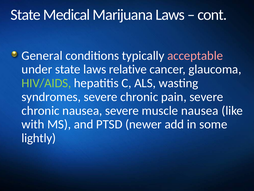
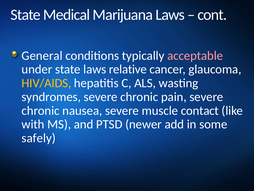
HIV/AIDS colour: light green -> yellow
muscle nausea: nausea -> contact
lightly: lightly -> safely
